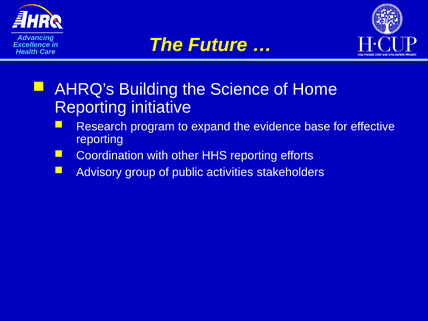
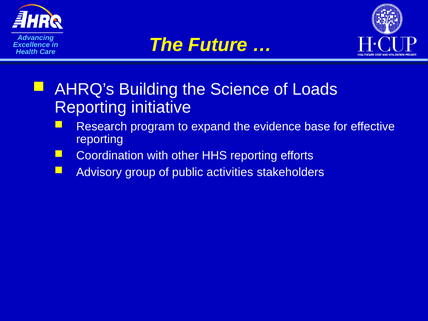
Home: Home -> Loads
